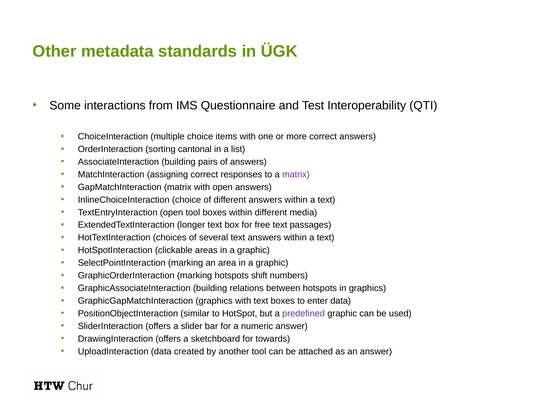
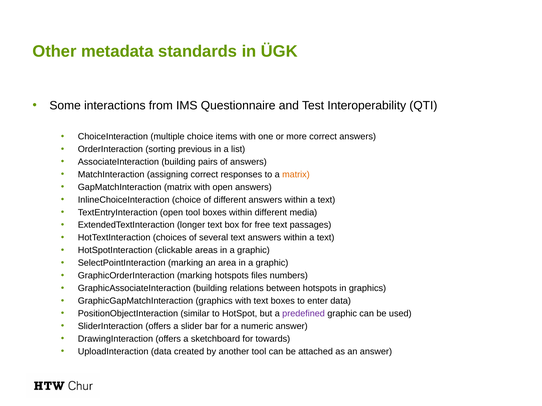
cantonal: cantonal -> previous
matrix at (296, 175) colour: purple -> orange
shift: shift -> files
